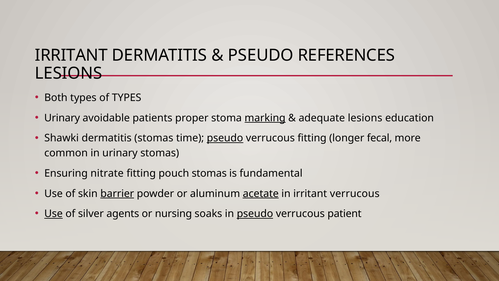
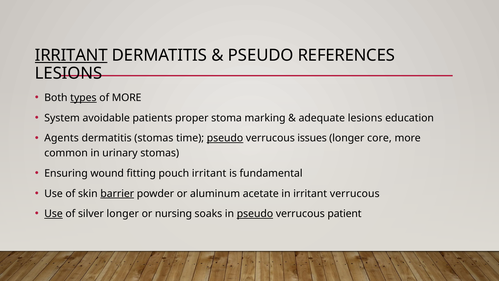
IRRITANT at (71, 55) underline: none -> present
types at (83, 98) underline: none -> present
of TYPES: TYPES -> MORE
Urinary at (62, 118): Urinary -> System
marking underline: present -> none
Shawki: Shawki -> Agents
verrucous fitting: fitting -> issues
fecal: fecal -> core
nitrate: nitrate -> wound
pouch stomas: stomas -> irritant
acetate underline: present -> none
silver agents: agents -> longer
